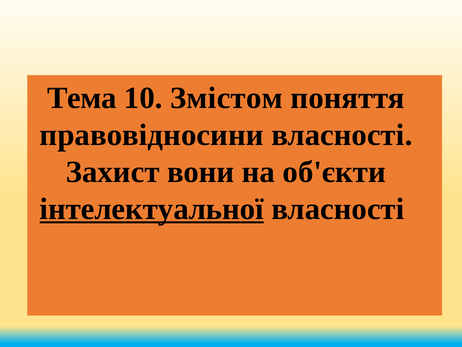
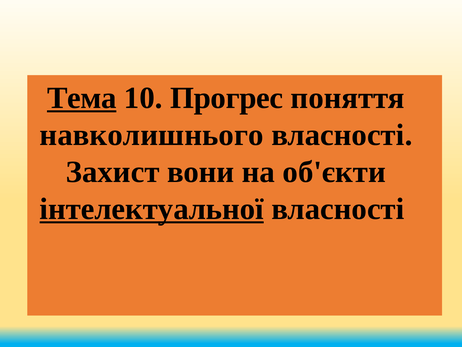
Тема underline: none -> present
Змістом: Змістом -> Прогрес
правовідносини: правовідносини -> навколишнього
